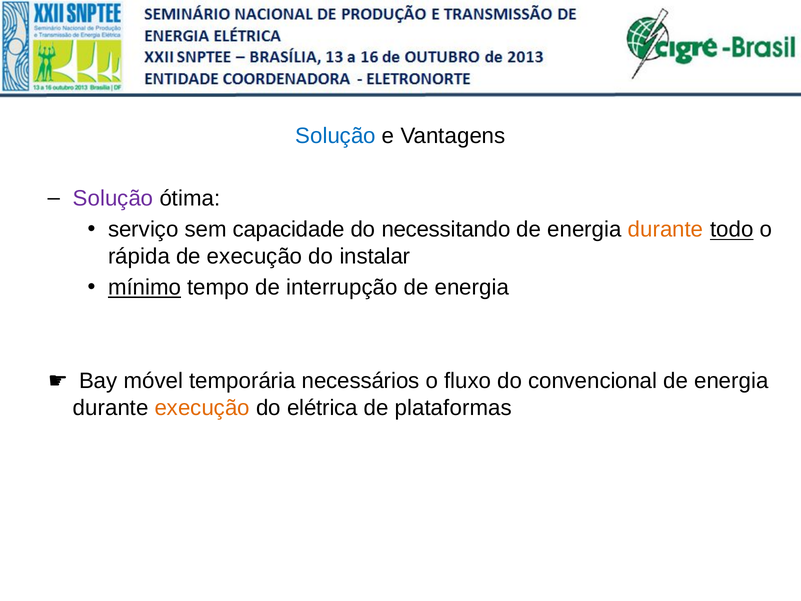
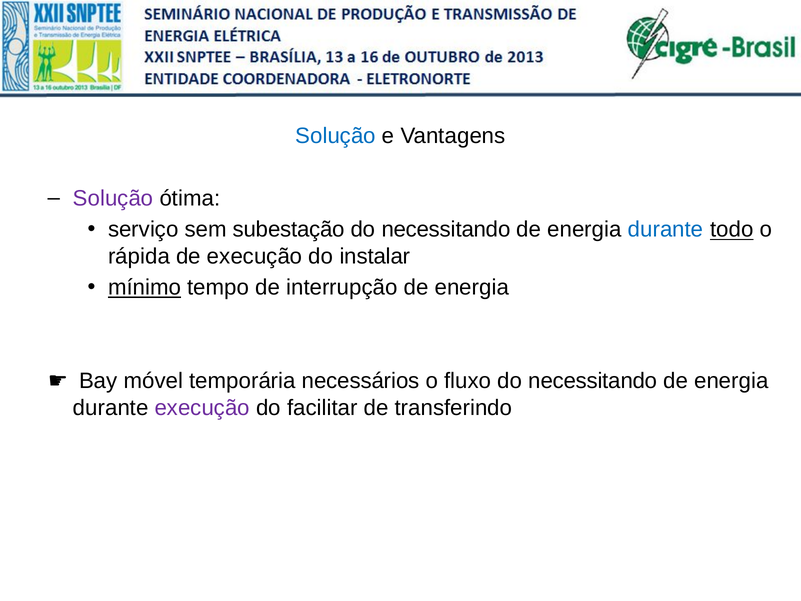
capacidade: capacidade -> subestação
durante at (666, 230) colour: orange -> blue
fluxo do convencional: convencional -> necessitando
execução at (202, 408) colour: orange -> purple
elétrica: elétrica -> facilitar
plataformas: plataformas -> transferindo
